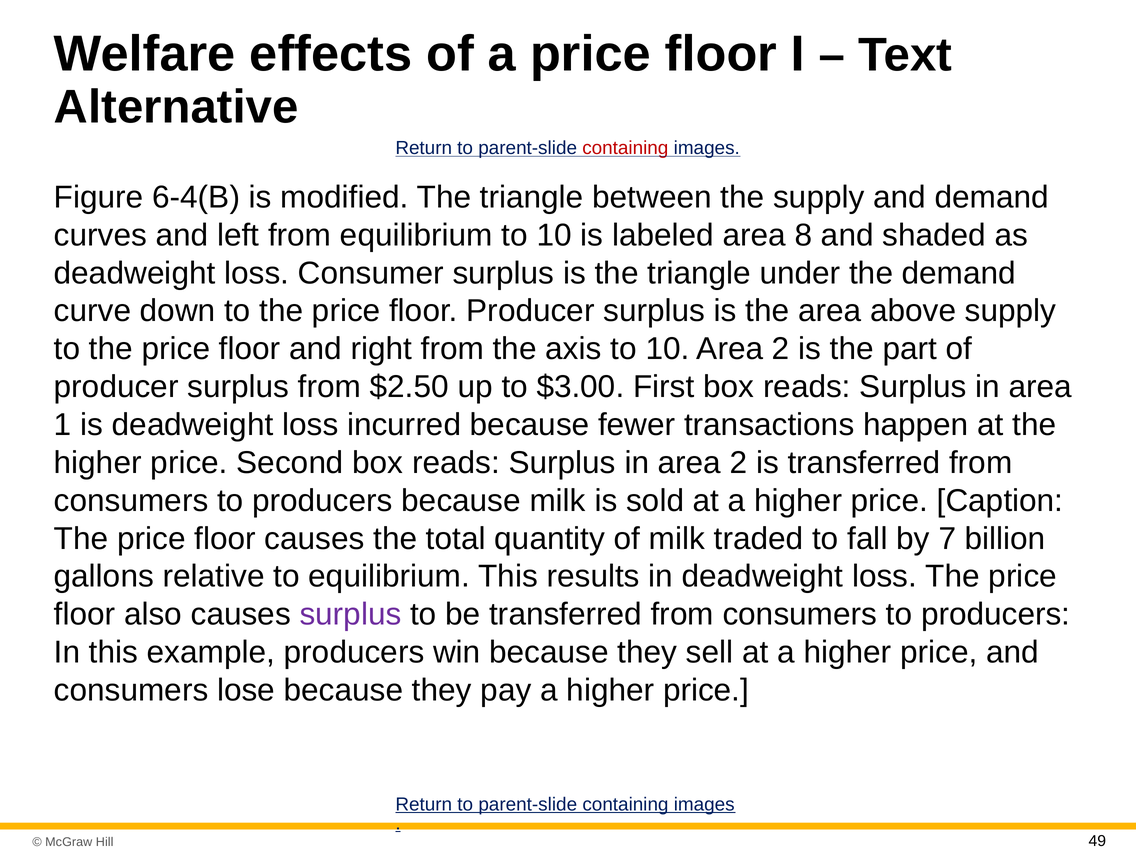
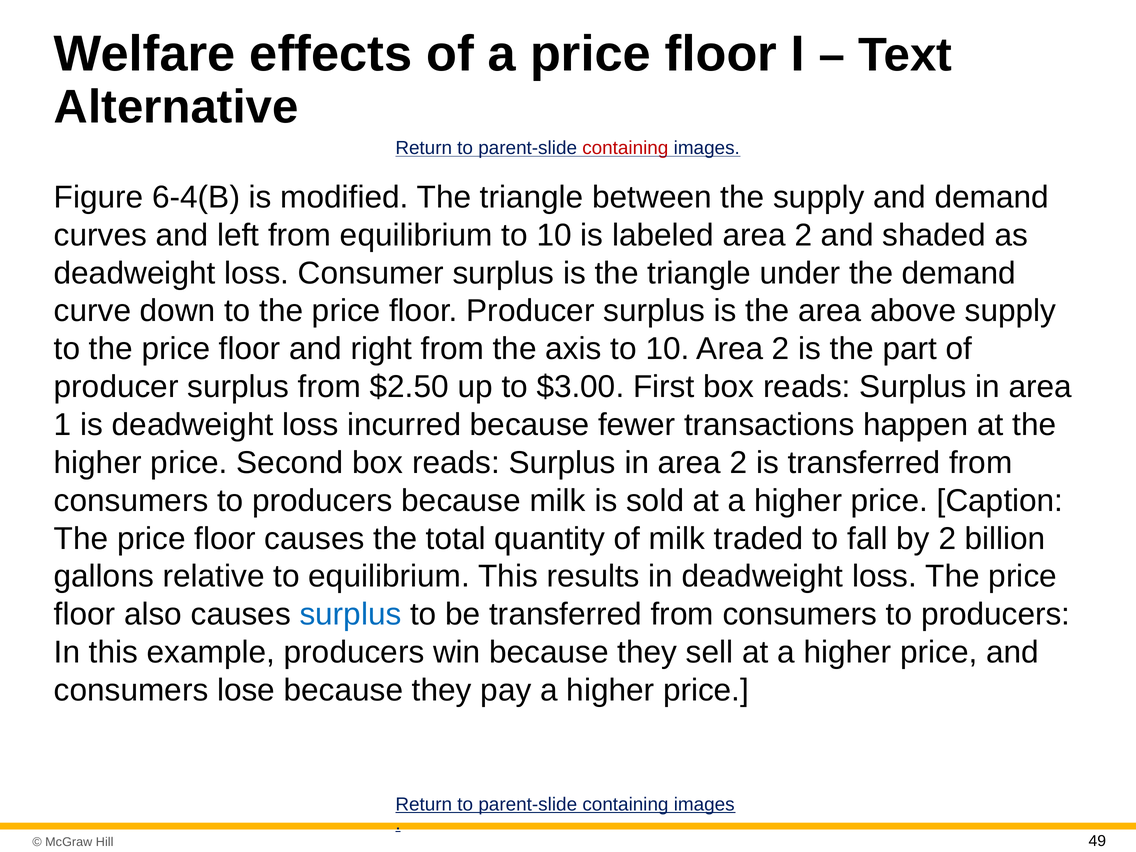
labeled area 8: 8 -> 2
by 7: 7 -> 2
surplus at (350, 614) colour: purple -> blue
